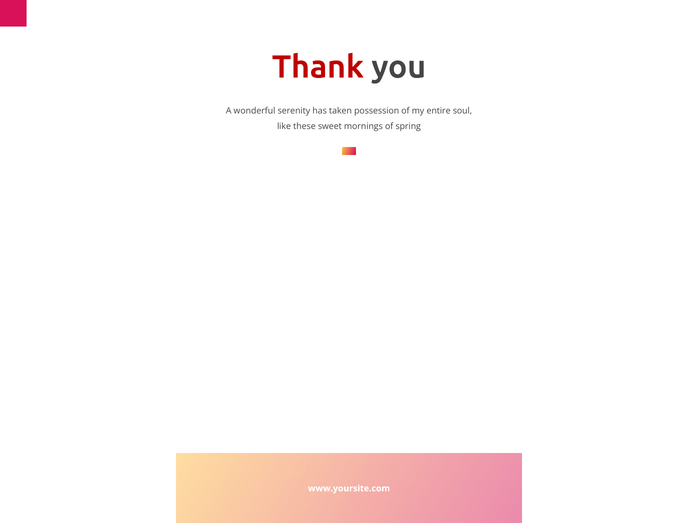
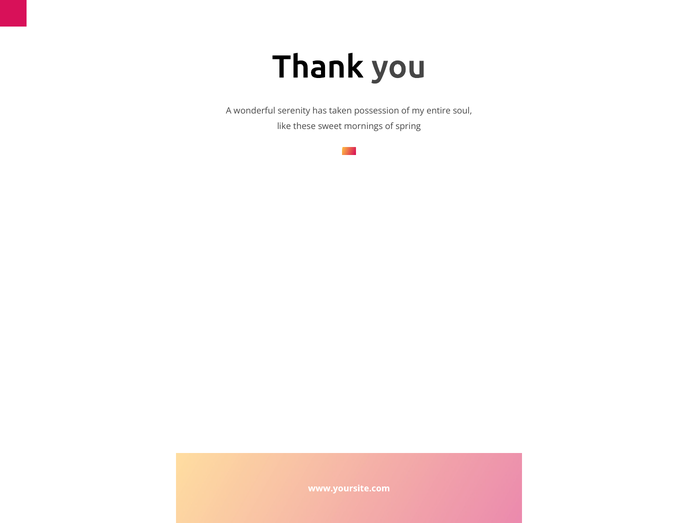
Thank colour: red -> black
